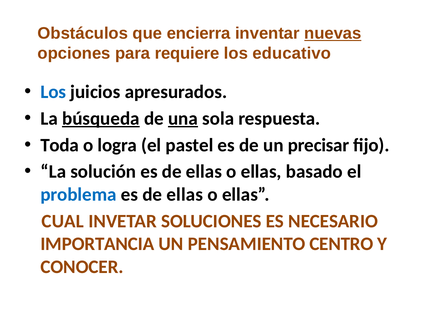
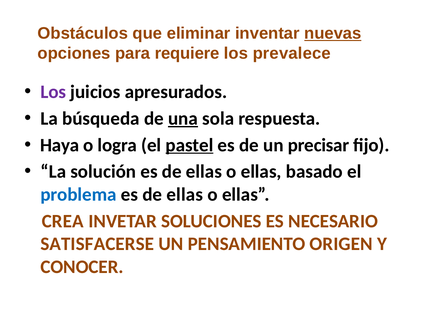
encierra: encierra -> eliminar
educativo: educativo -> prevalece
Los at (53, 92) colour: blue -> purple
búsqueda underline: present -> none
Toda: Toda -> Haya
pastel underline: none -> present
CUAL: CUAL -> CREA
IMPORTANCIA: IMPORTANCIA -> SATISFACERSE
CENTRO: CENTRO -> ORIGEN
